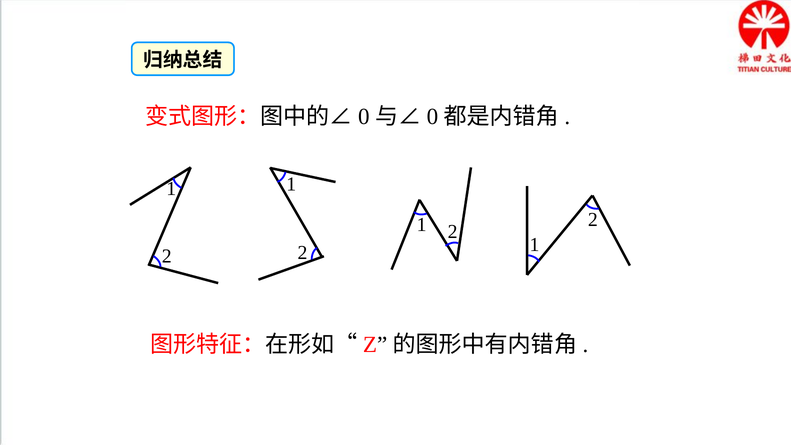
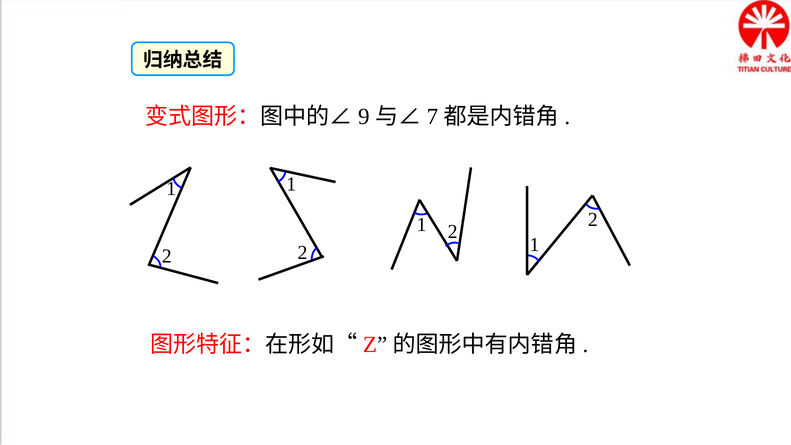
0 at (364, 117): 0 -> 9
0 at (432, 117): 0 -> 7
